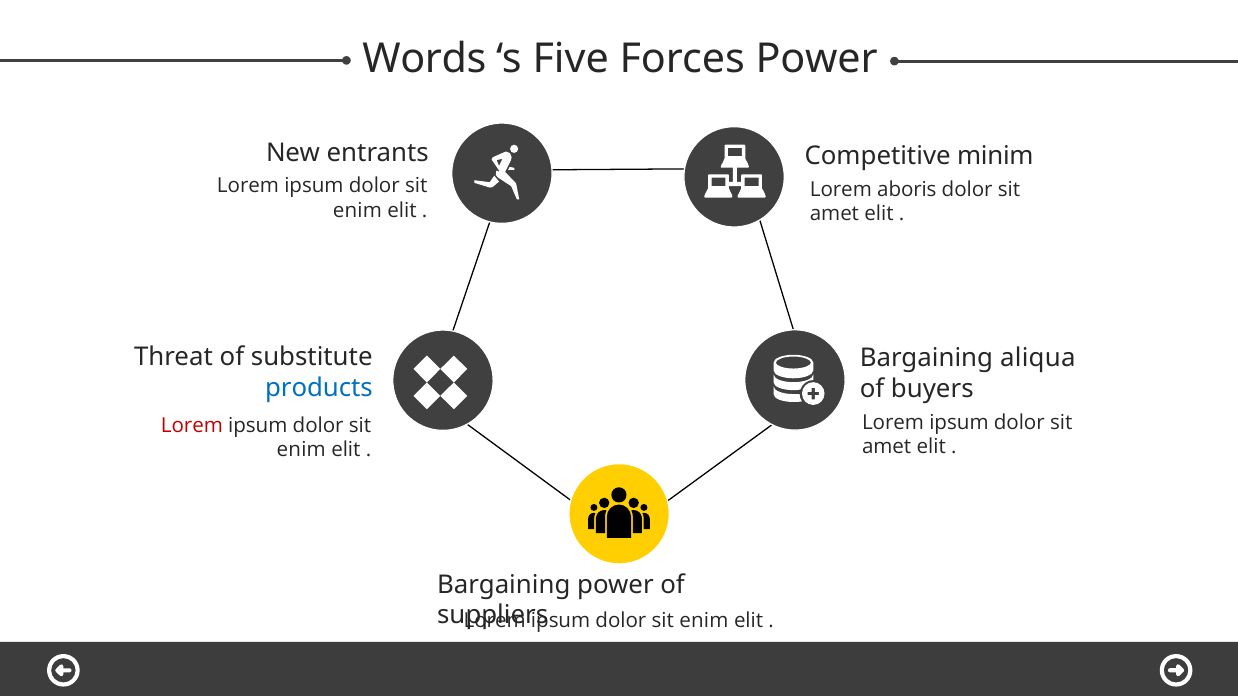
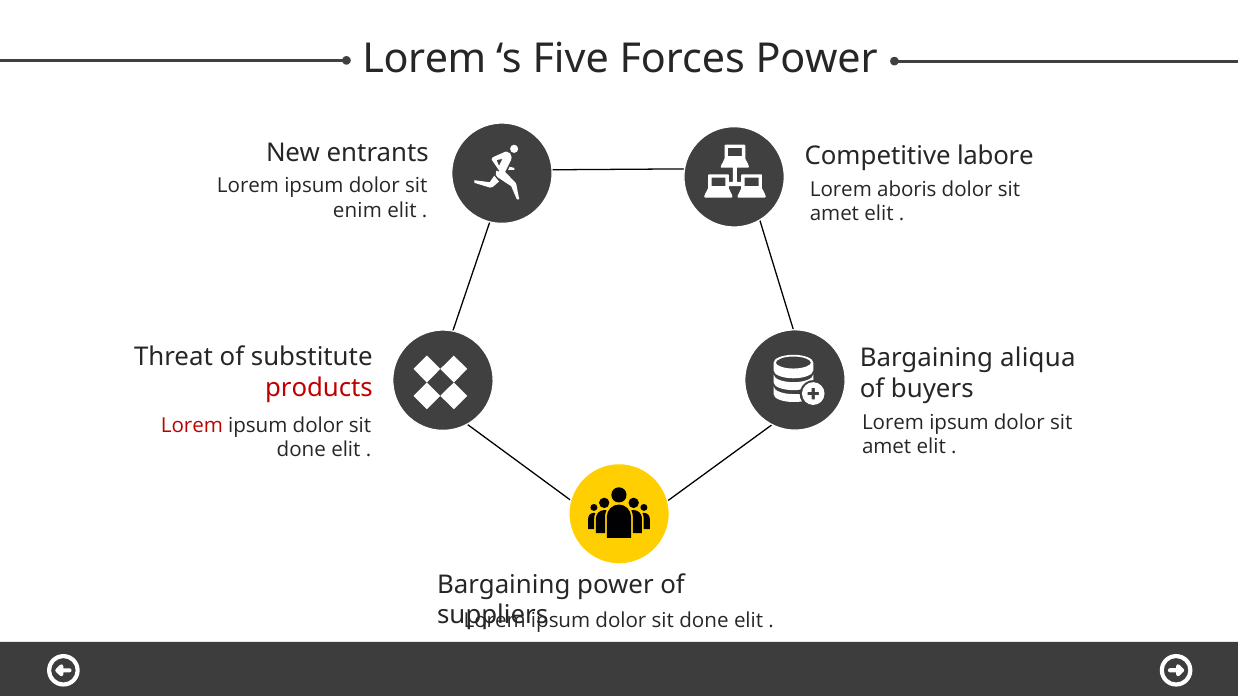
Words at (424, 59): Words -> Lorem
minim: minim -> labore
products colour: blue -> red
enim at (301, 450): enim -> done
enim at (704, 621): enim -> done
